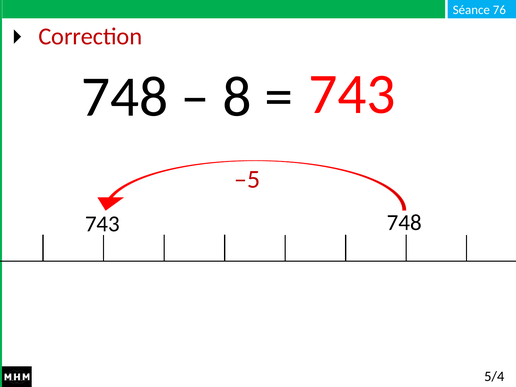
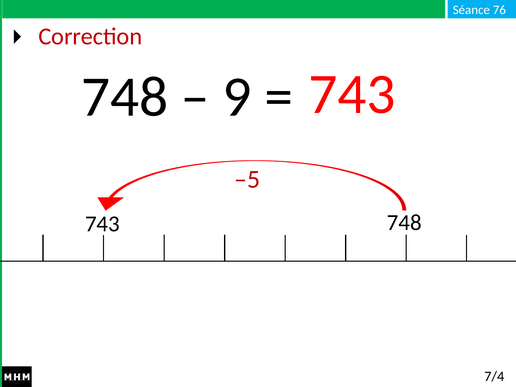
8: 8 -> 9
5/4: 5/4 -> 7/4
